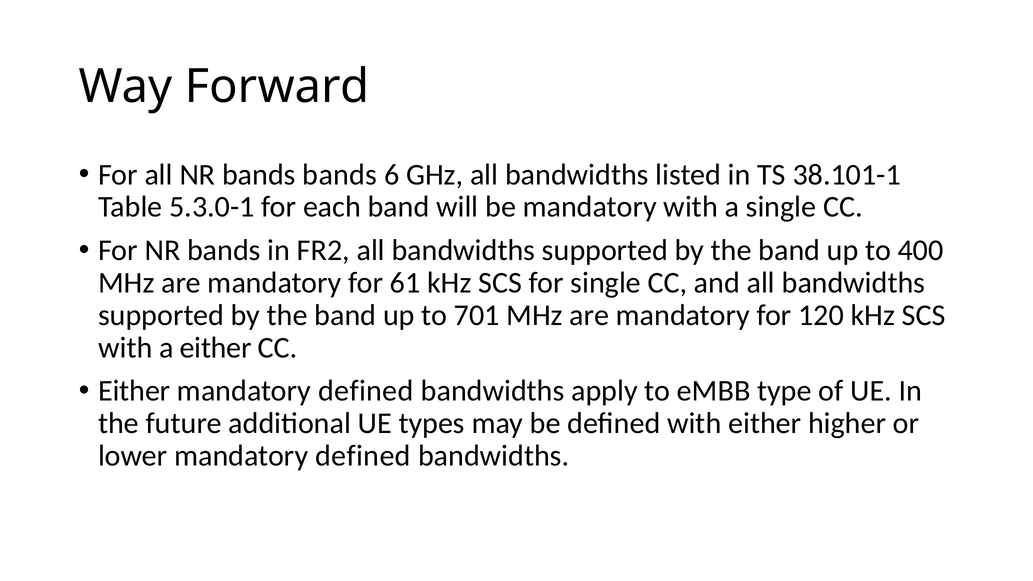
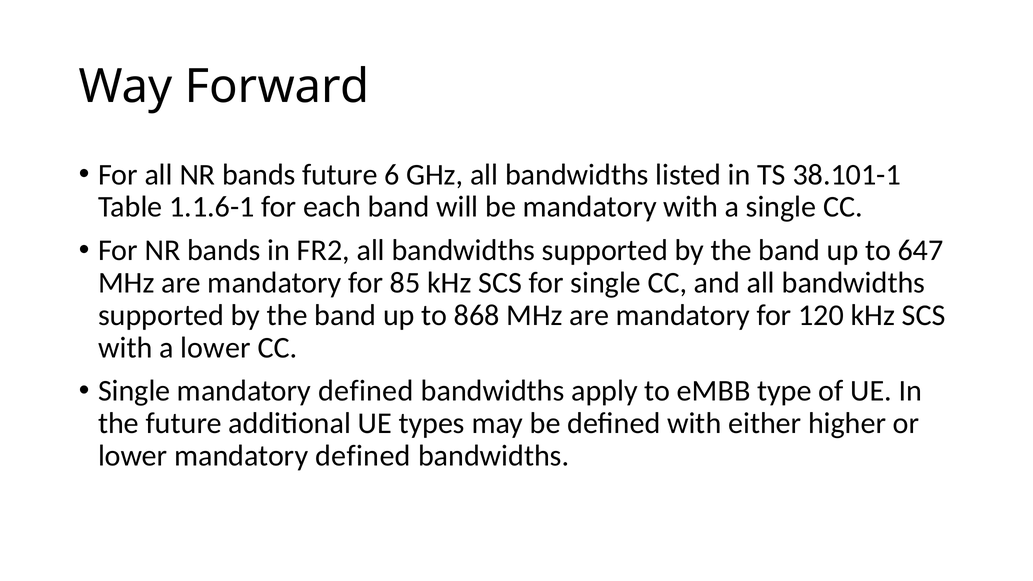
bands bands: bands -> future
5.3.0-1: 5.3.0-1 -> 1.1.6-1
400: 400 -> 647
61: 61 -> 85
701: 701 -> 868
a either: either -> lower
Either at (134, 391): Either -> Single
